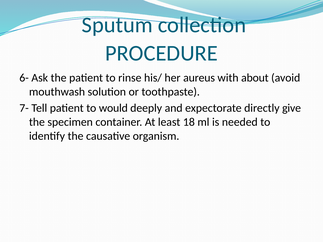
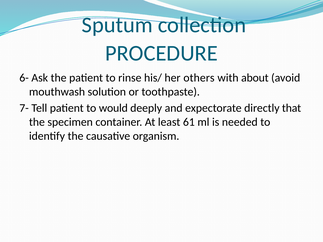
aureus: aureus -> others
give: give -> that
18: 18 -> 61
